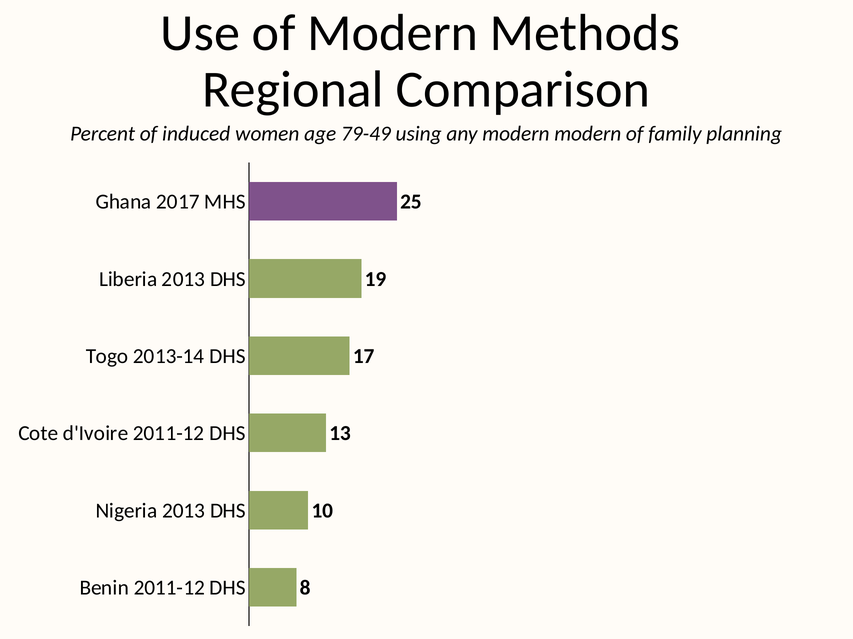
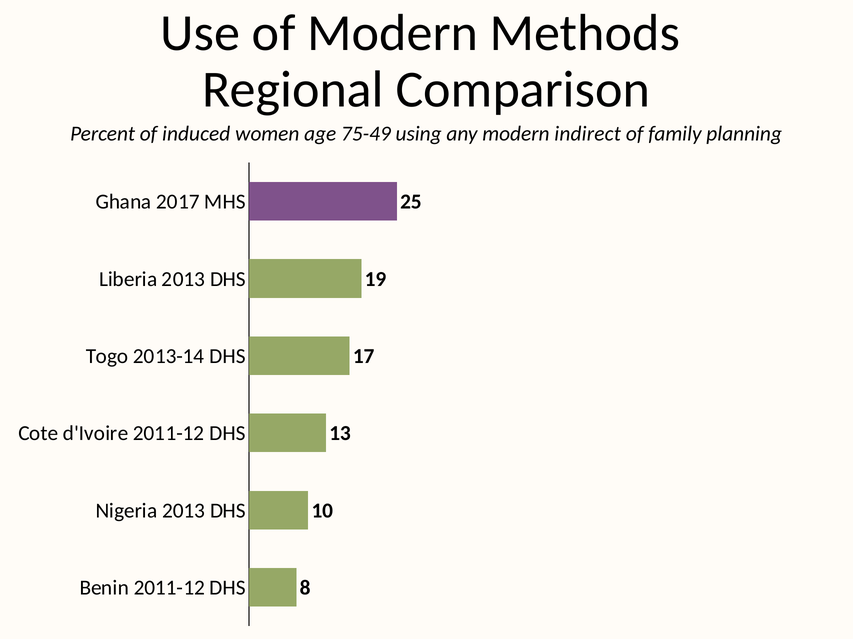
79-49: 79-49 -> 75-49
modern modern: modern -> indirect
